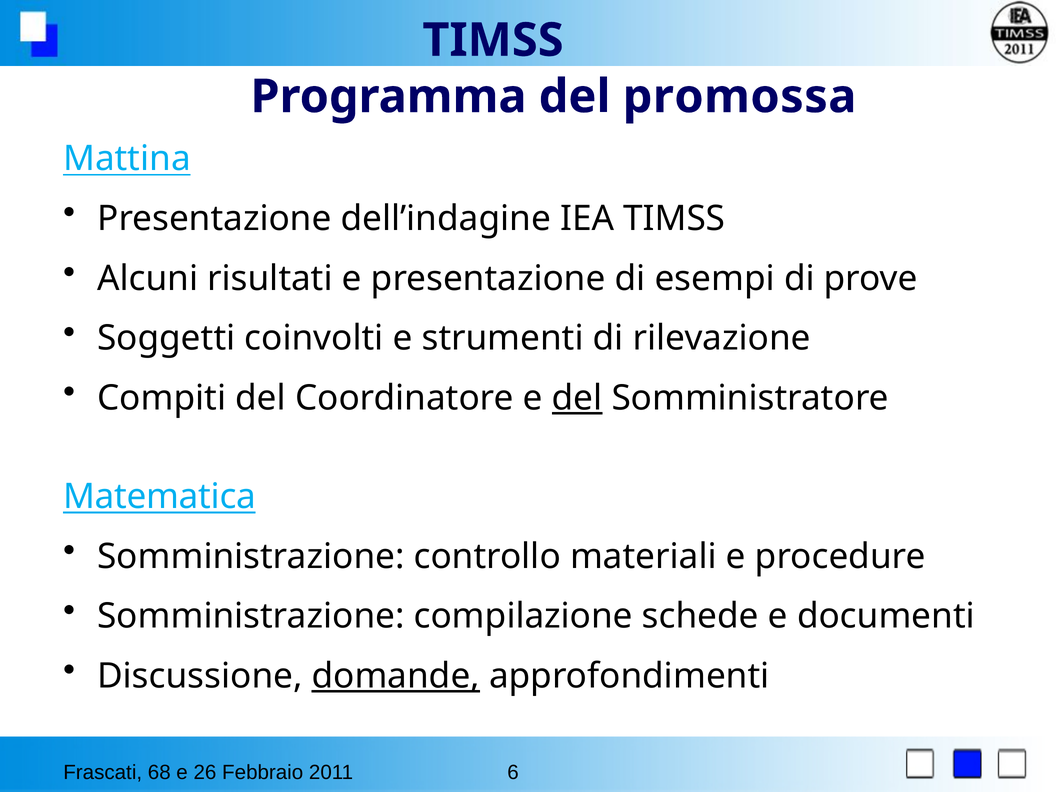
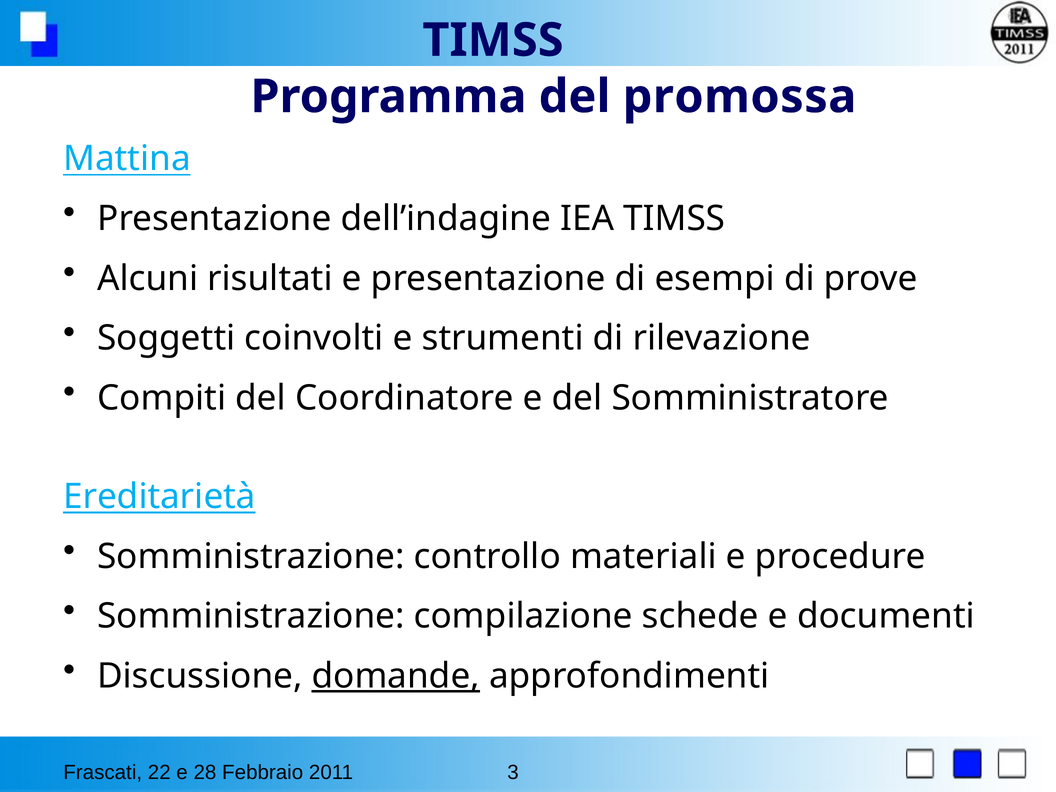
del at (577, 398) underline: present -> none
Matematica: Matematica -> Ereditarietà
68: 68 -> 22
26: 26 -> 28
6: 6 -> 3
